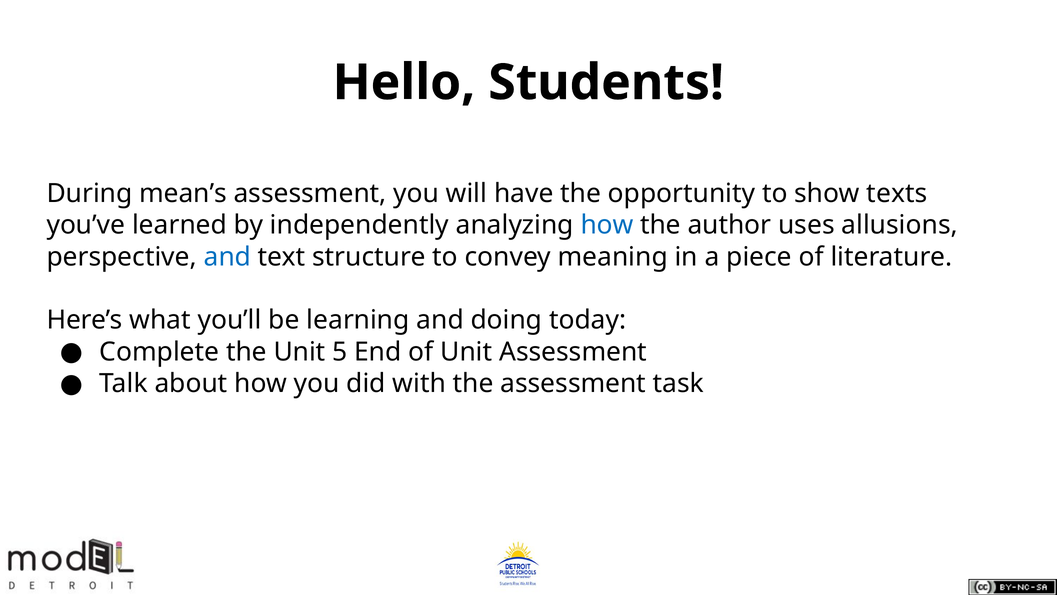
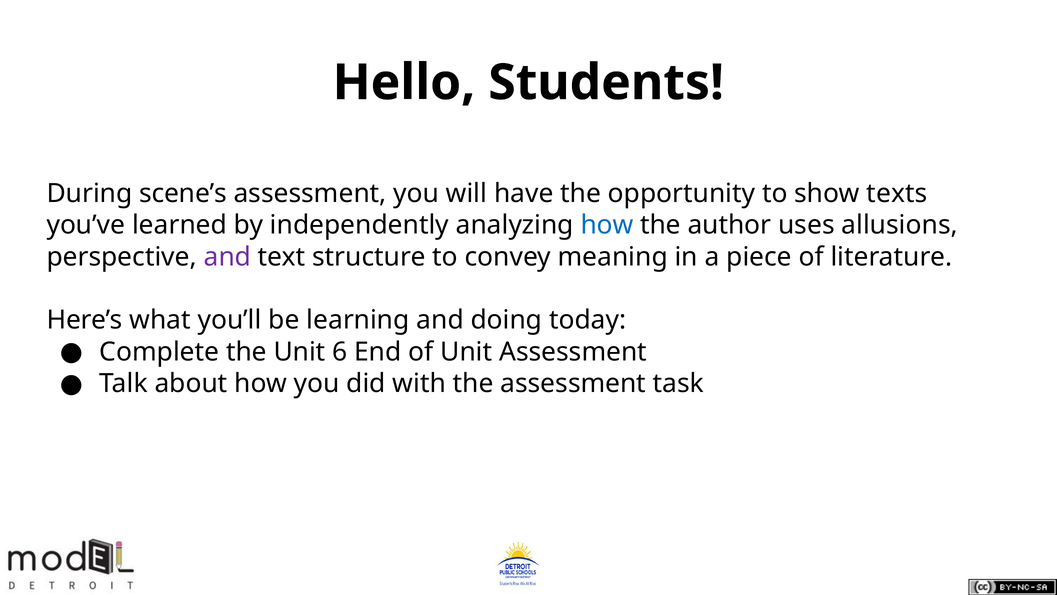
mean’s: mean’s -> scene’s
and at (227, 257) colour: blue -> purple
5: 5 -> 6
